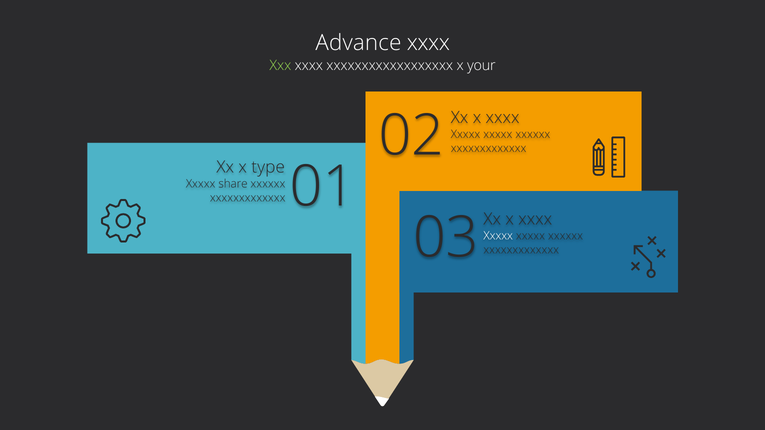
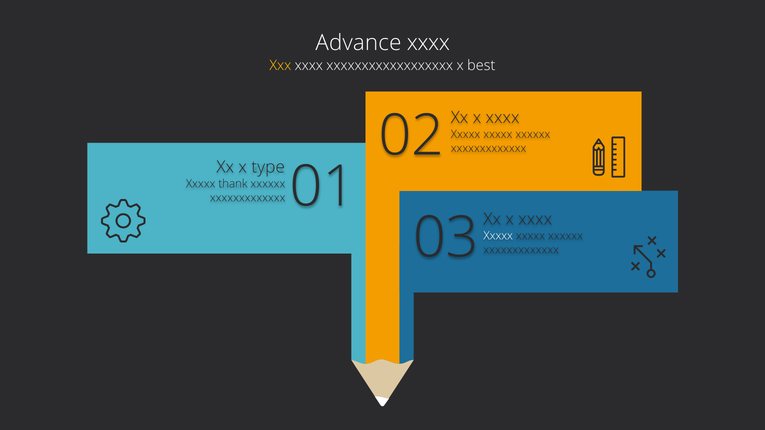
Xxx colour: light green -> yellow
your: your -> best
share: share -> thank
